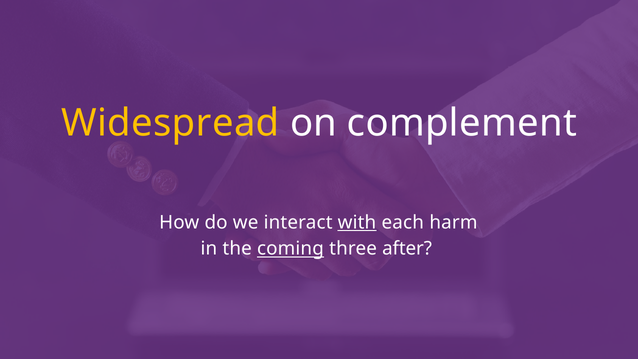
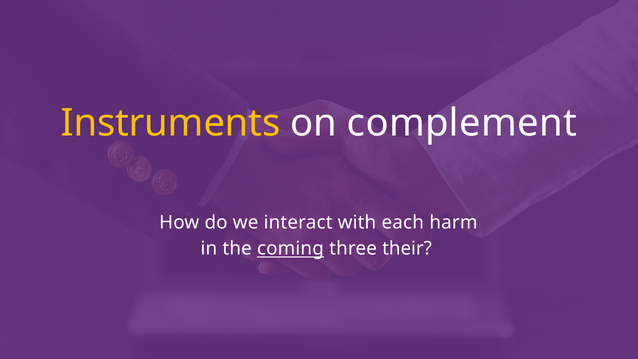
Widespread: Widespread -> Instruments
with underline: present -> none
after: after -> their
